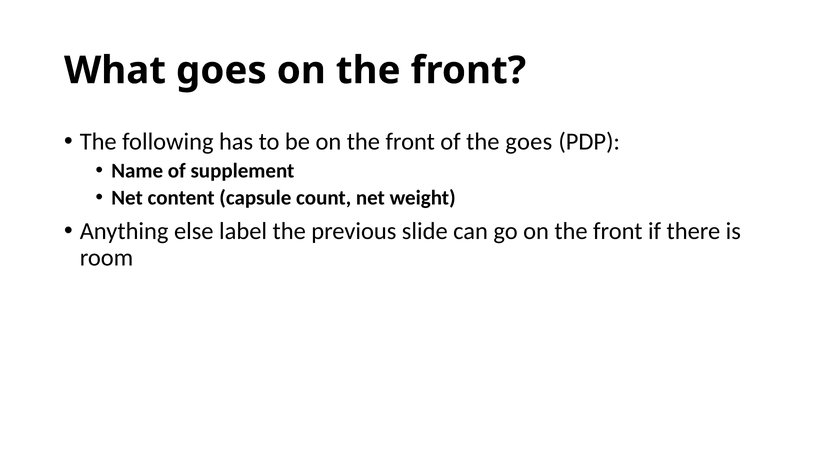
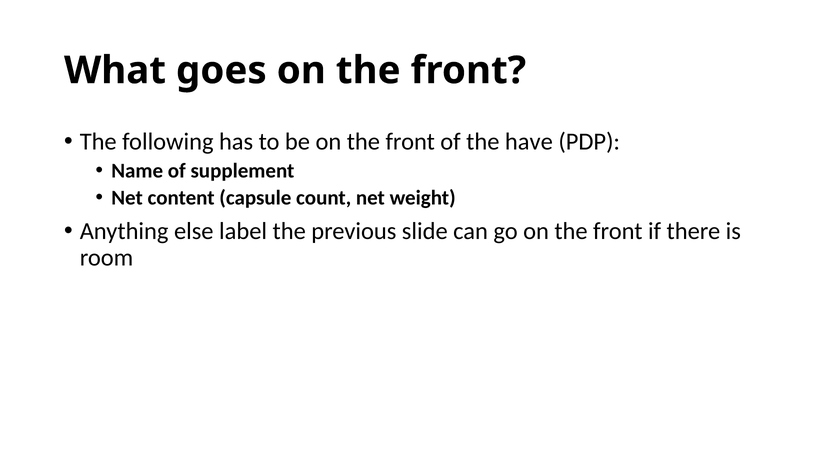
the goes: goes -> have
